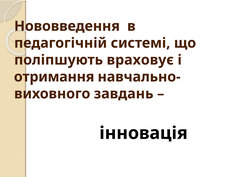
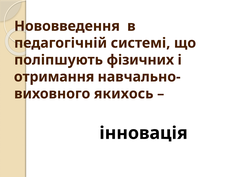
враховує: враховує -> фізичних
завдань: завдань -> якихось
